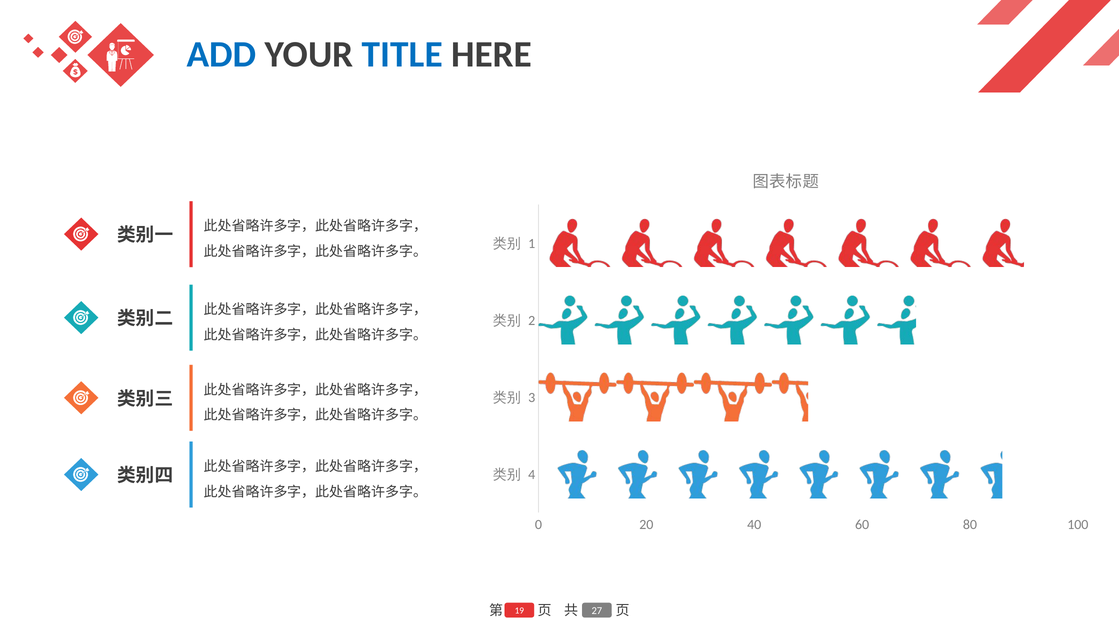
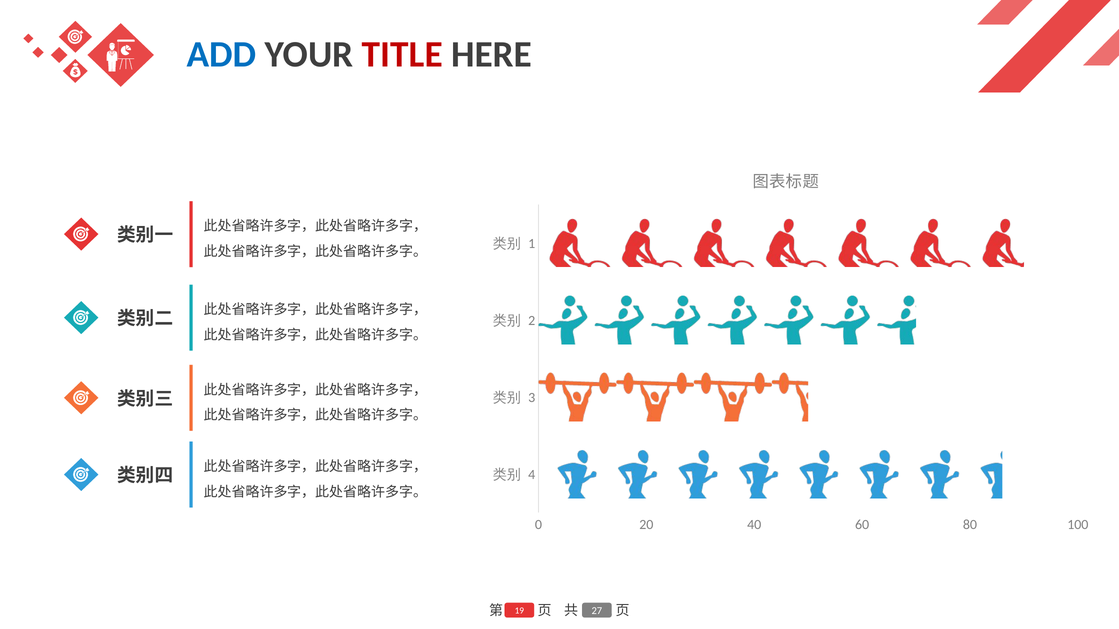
TITLE colour: blue -> red
